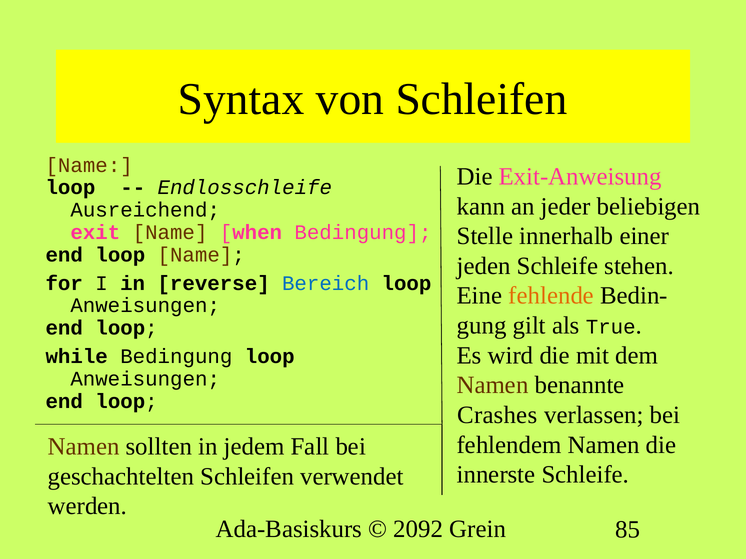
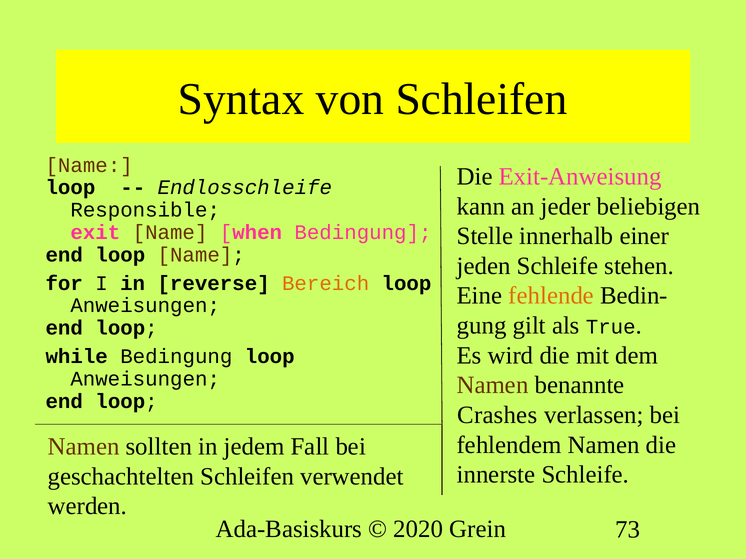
Ausreichend: Ausreichend -> Responsible
Bereich colour: blue -> orange
2092: 2092 -> 2020
85: 85 -> 73
